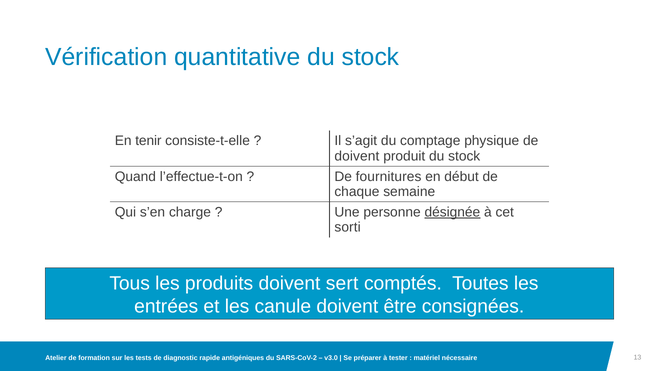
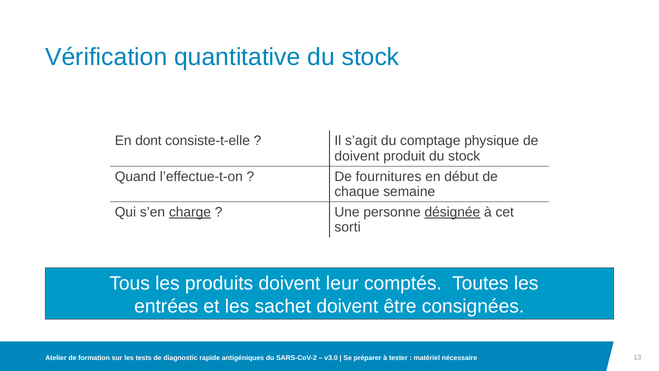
tenir: tenir -> dont
charge underline: none -> present
sert: sert -> leur
canule: canule -> sachet
